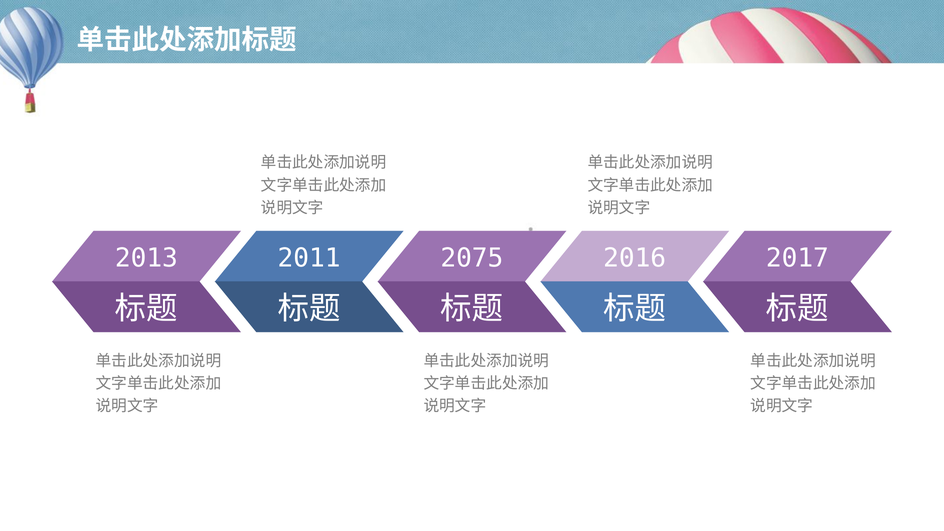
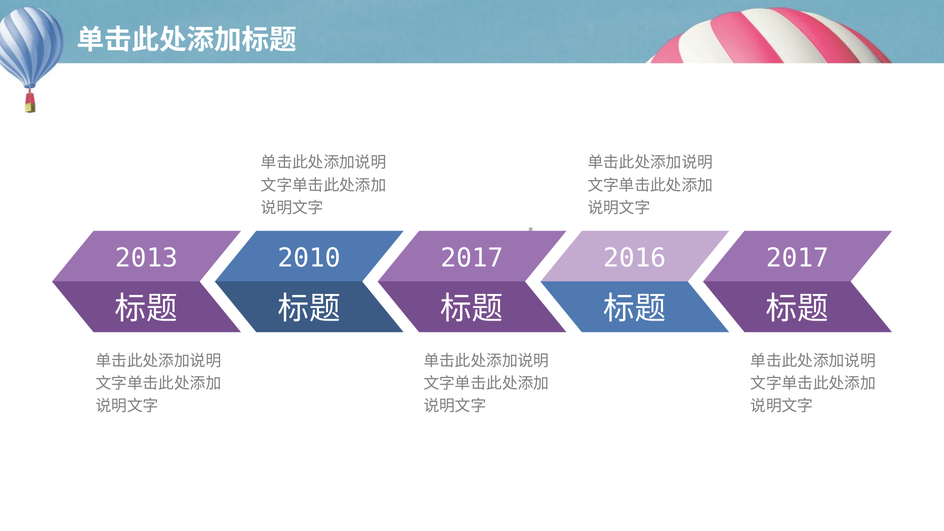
2011: 2011 -> 2010
2075 at (472, 258): 2075 -> 2017
